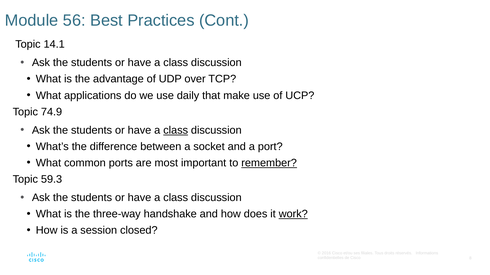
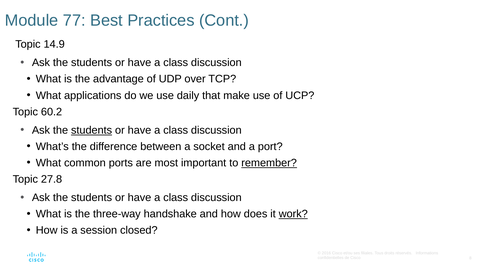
56: 56 -> 77
14.1: 14.1 -> 14.9
74.9: 74.9 -> 60.2
students at (92, 131) underline: none -> present
class at (176, 131) underline: present -> none
59.3: 59.3 -> 27.8
